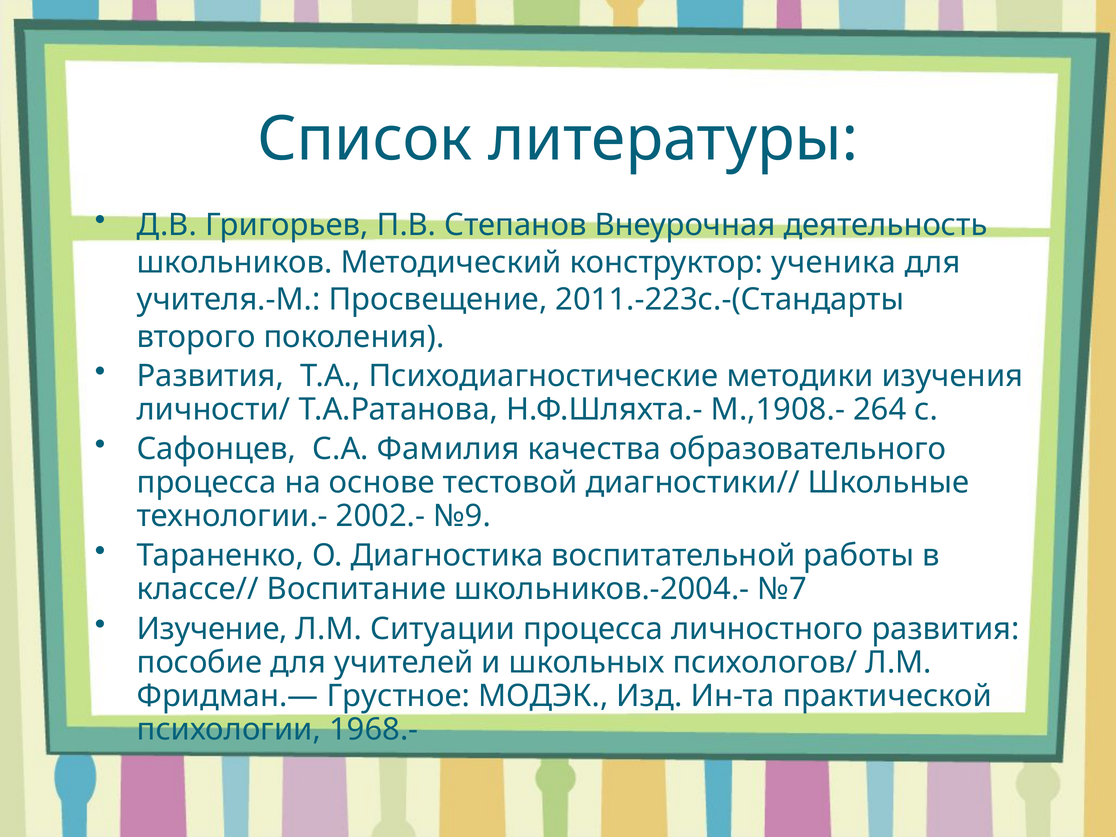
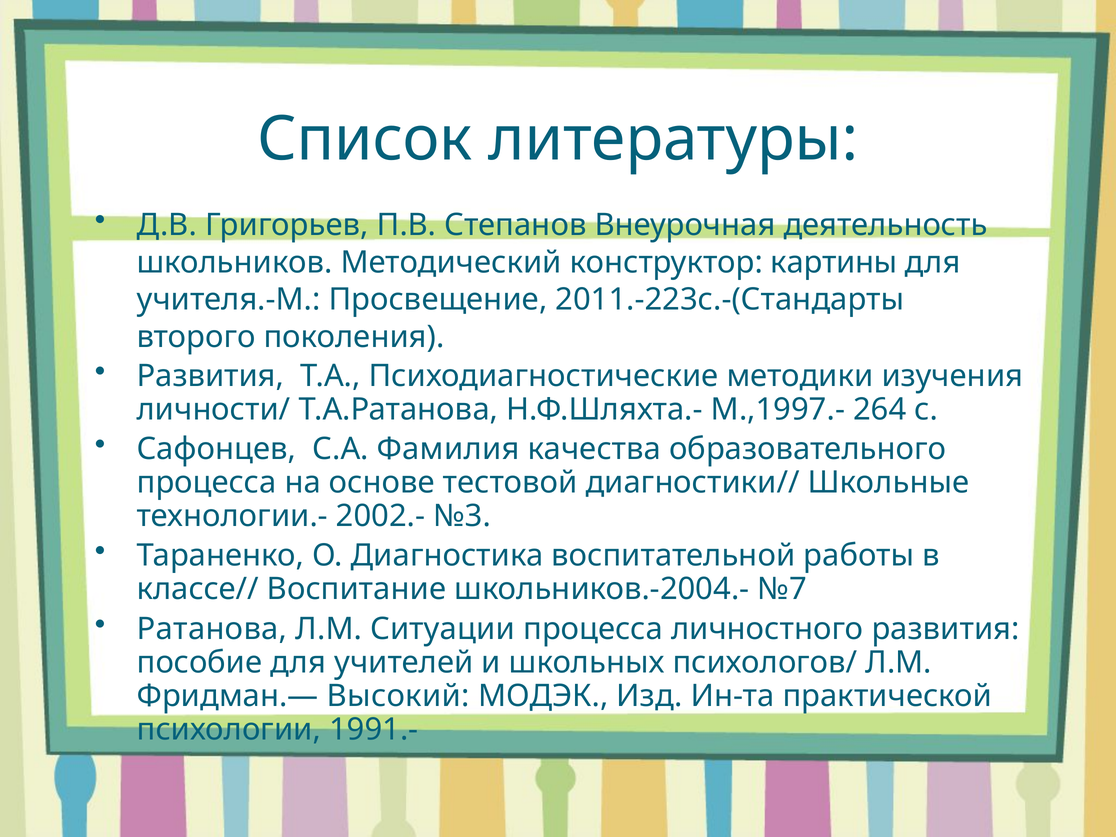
ученика: ученика -> картины
М.,1908.-: М.,1908.- -> М.,1997.-
№9: №9 -> №3
Изучение: Изучение -> Ратанова
Грустное: Грустное -> Высокий
1968.-: 1968.- -> 1991.-
